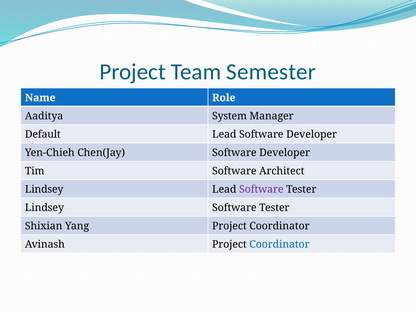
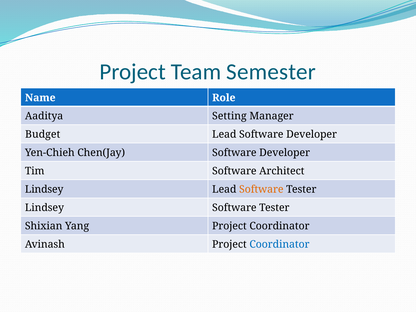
System: System -> Setting
Default: Default -> Budget
Software at (261, 189) colour: purple -> orange
